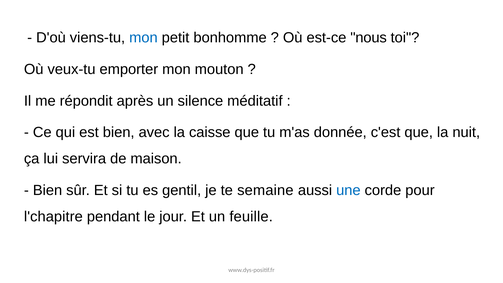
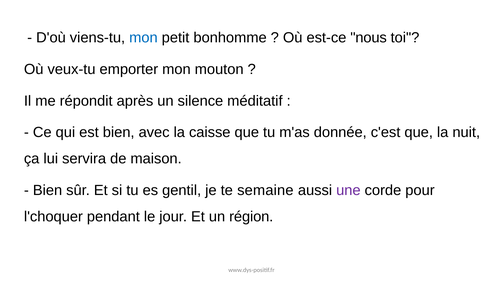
une colour: blue -> purple
l'chapitre: l'chapitre -> l'choquer
feuille: feuille -> région
